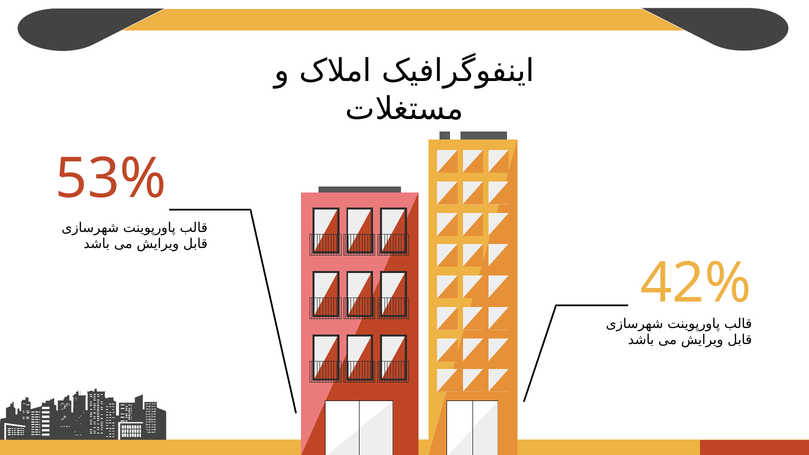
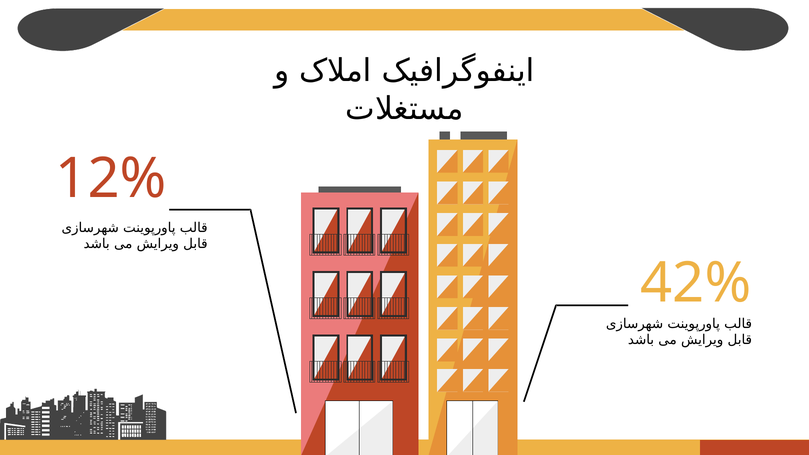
53%: 53% -> 12%
